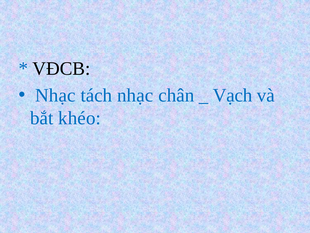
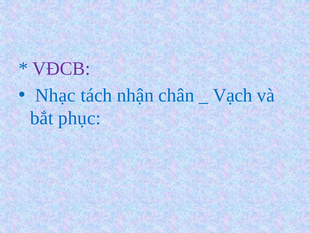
VĐCB colour: black -> purple
tách nhạc: nhạc -> nhận
khéo: khéo -> phục
